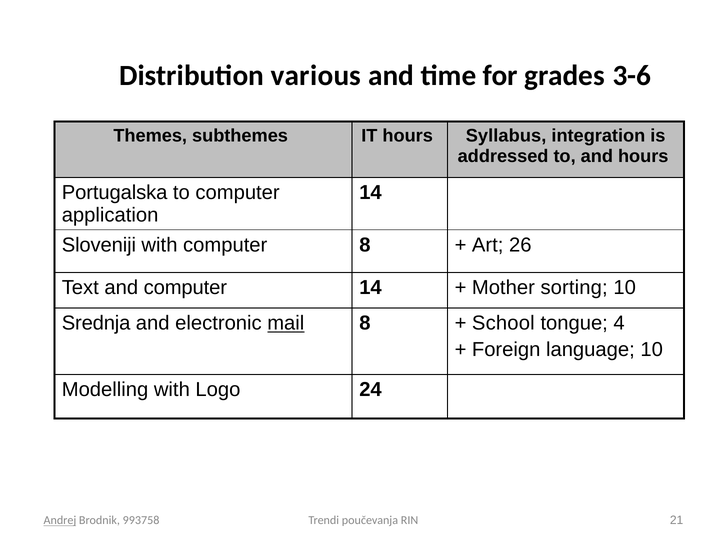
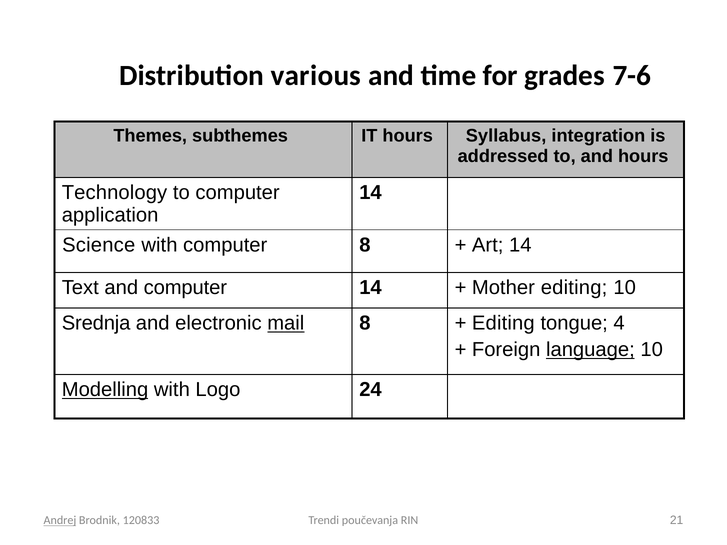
3-6: 3-6 -> 7-6
Portugalska: Portugalska -> Technology
Sloveniji: Sloveniji -> Science
Art 26: 26 -> 14
Mother sorting: sorting -> editing
School at (503, 323): School -> Editing
language underline: none -> present
Modelling underline: none -> present
993758: 993758 -> 120833
